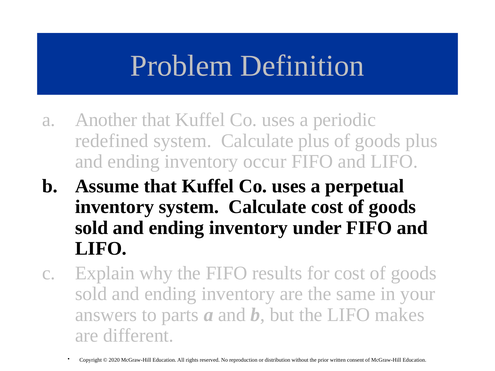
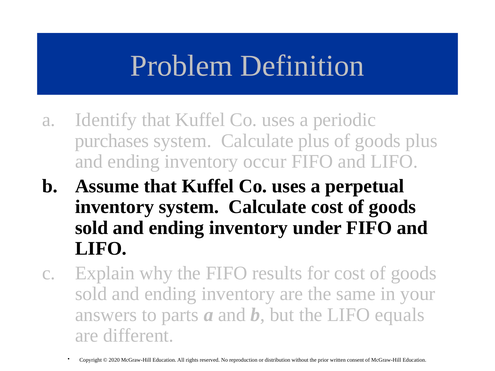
Another: Another -> Identify
redefined: redefined -> purchases
makes: makes -> equals
